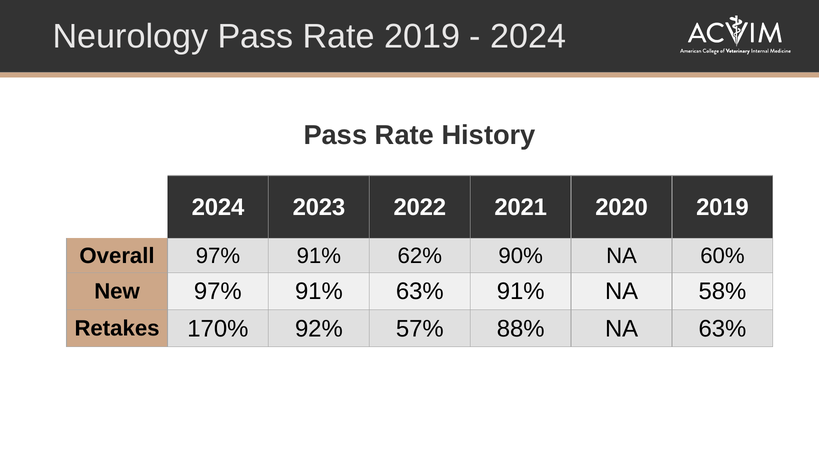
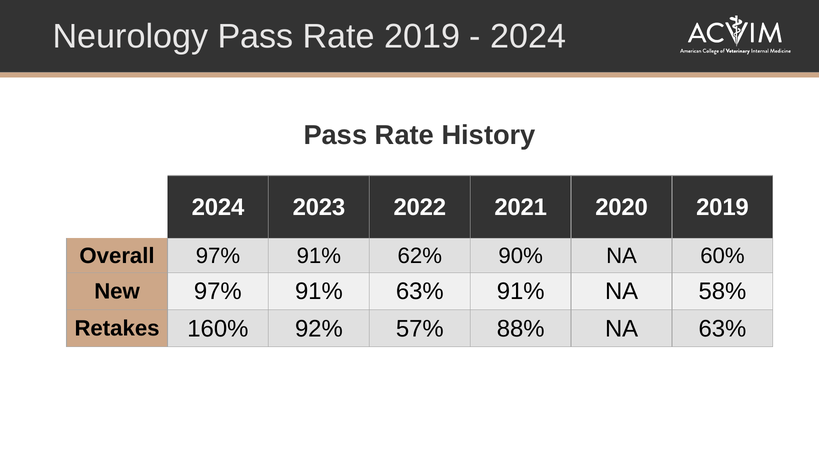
170%: 170% -> 160%
